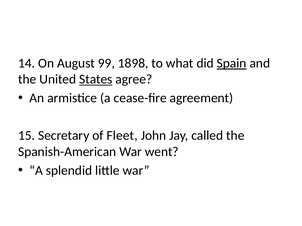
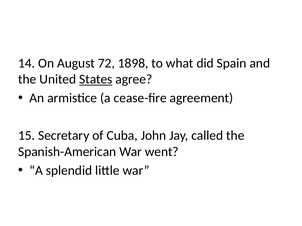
99: 99 -> 72
Spain underline: present -> none
Fleet: Fleet -> Cuba
